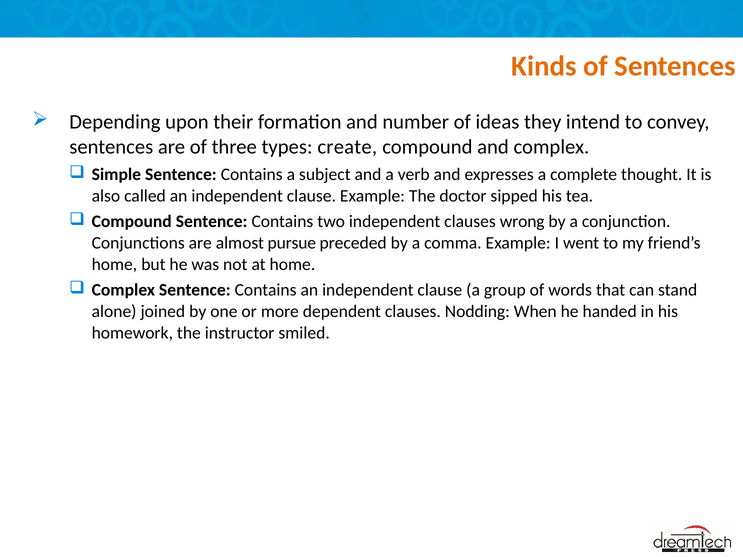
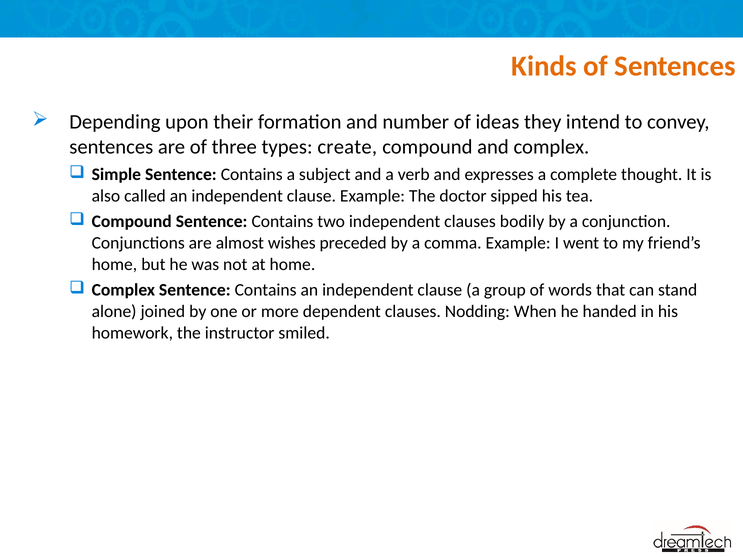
wrong: wrong -> bodily
pursue: pursue -> wishes
